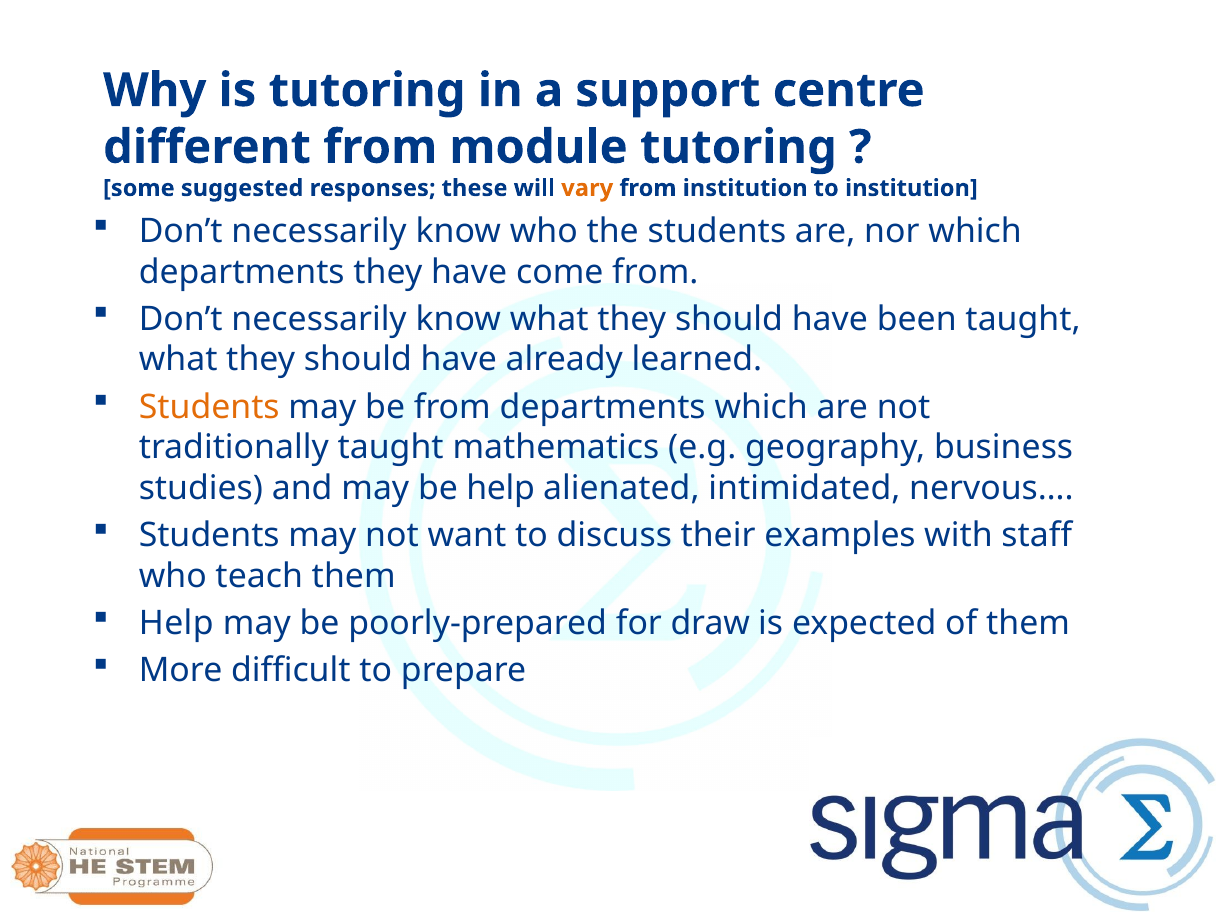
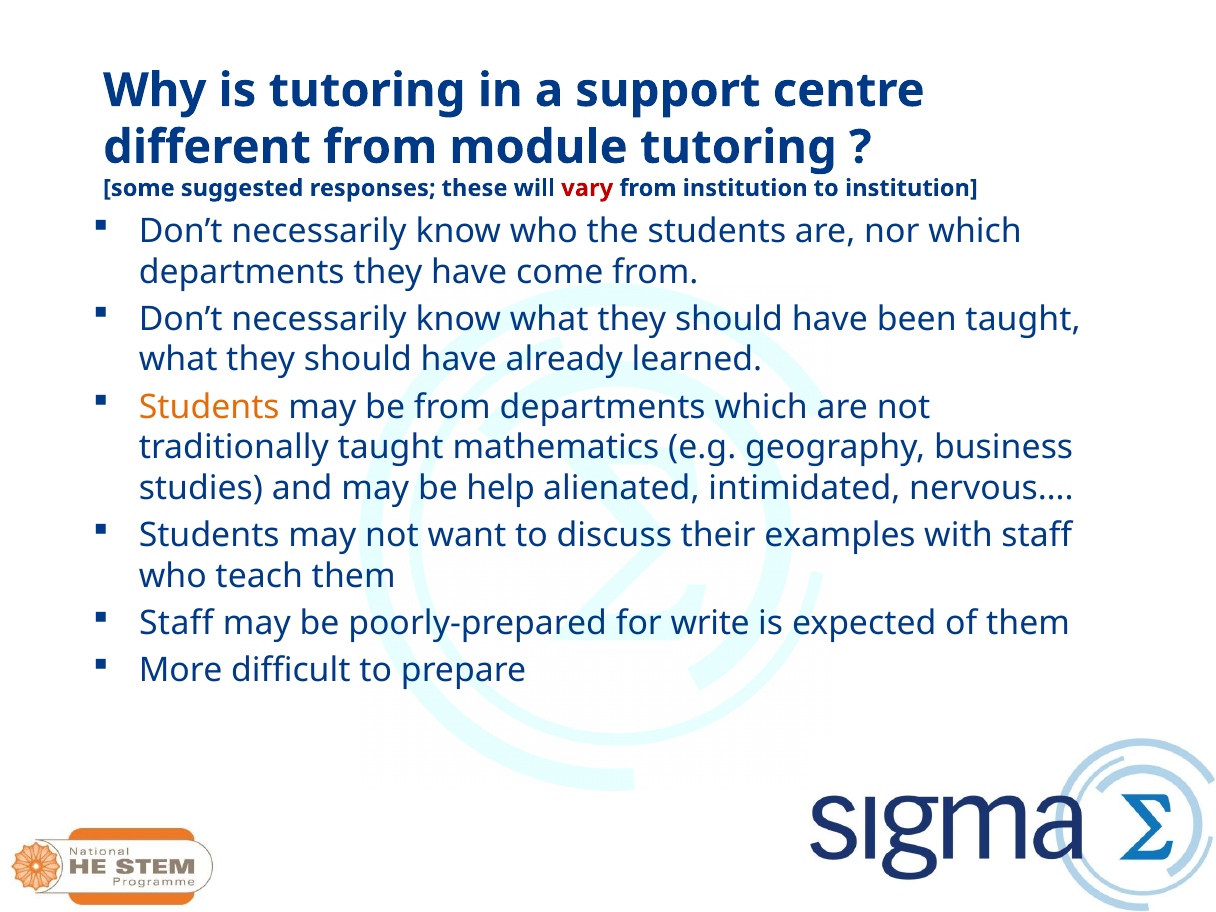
vary colour: orange -> red
Help at (176, 623): Help -> Staff
draw: draw -> write
